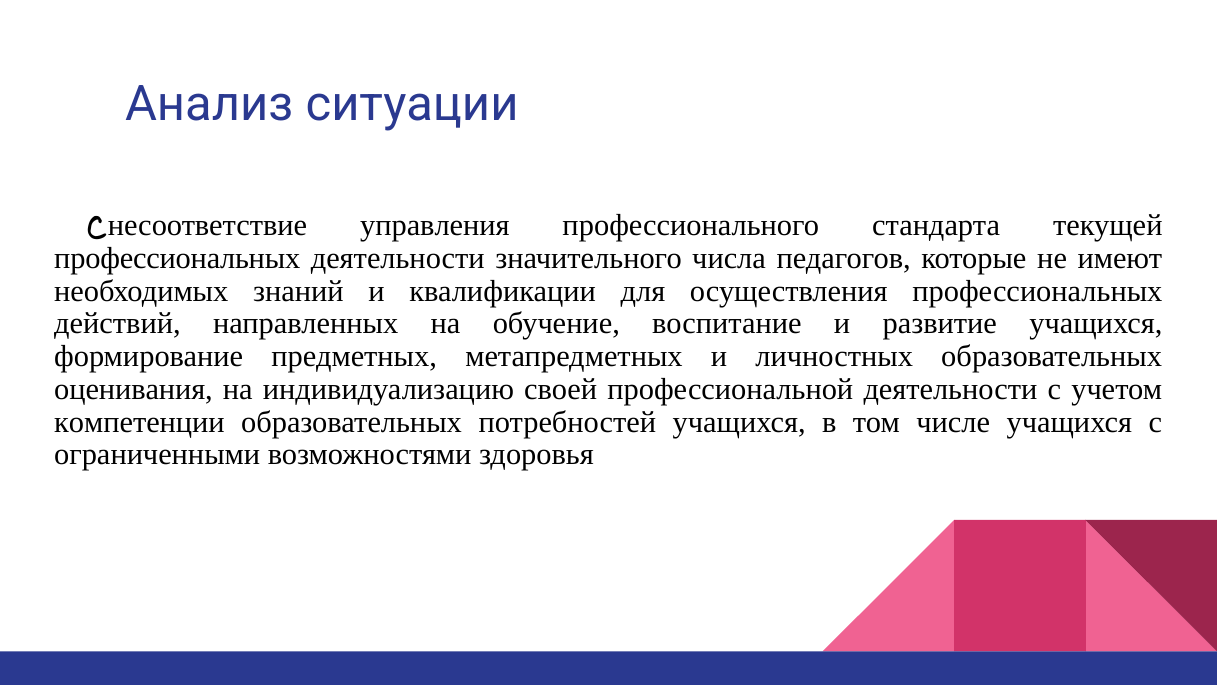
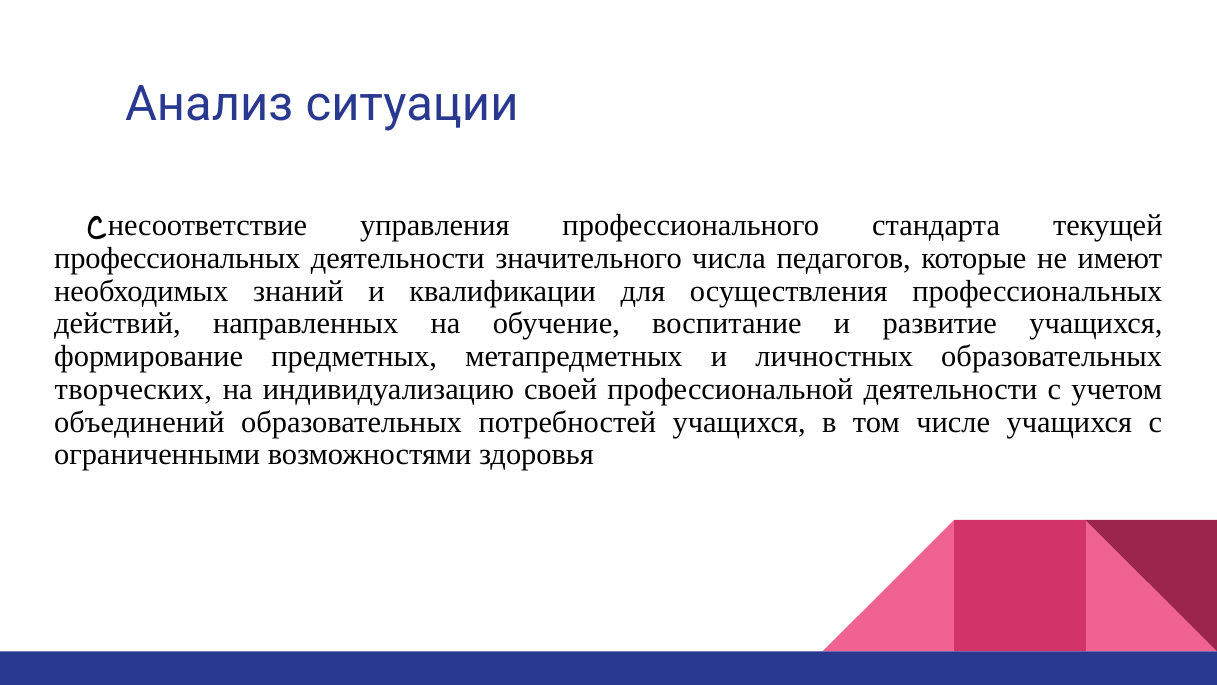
оценивания: оценивания -> творческих
компетенции: компетенции -> объединений
